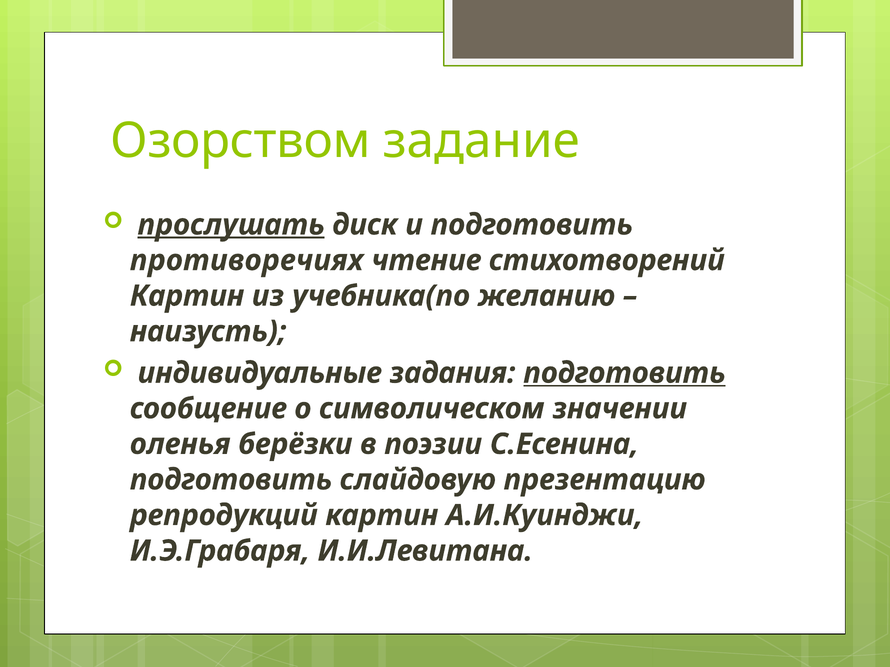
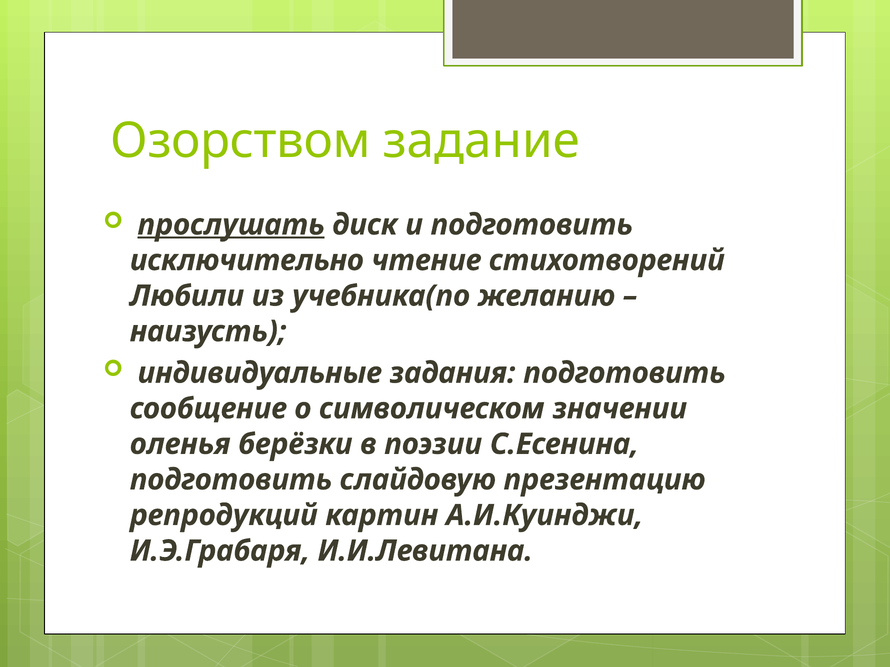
противоречиях: противоречиях -> исключительно
Картин at (187, 296): Картин -> Любили
подготовить at (624, 373) underline: present -> none
